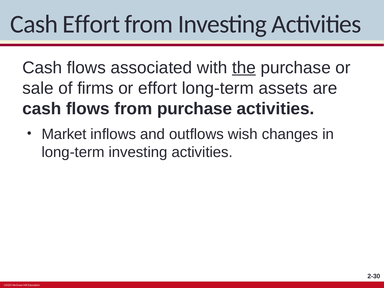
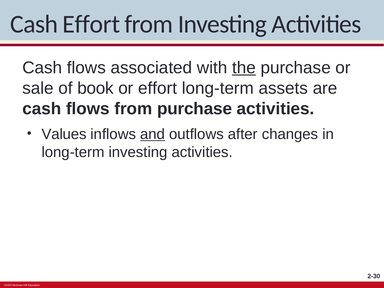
firms: firms -> book
Market: Market -> Values
and underline: none -> present
wish: wish -> after
